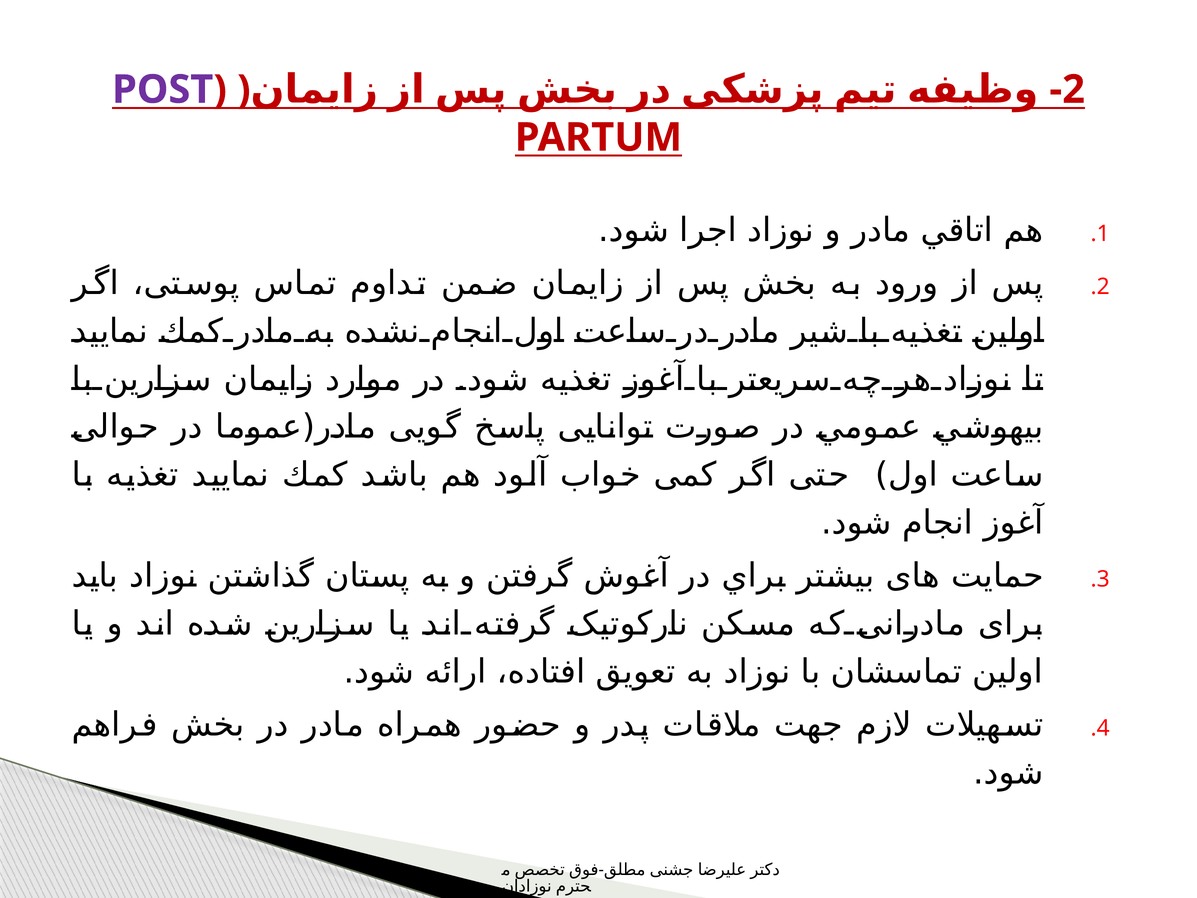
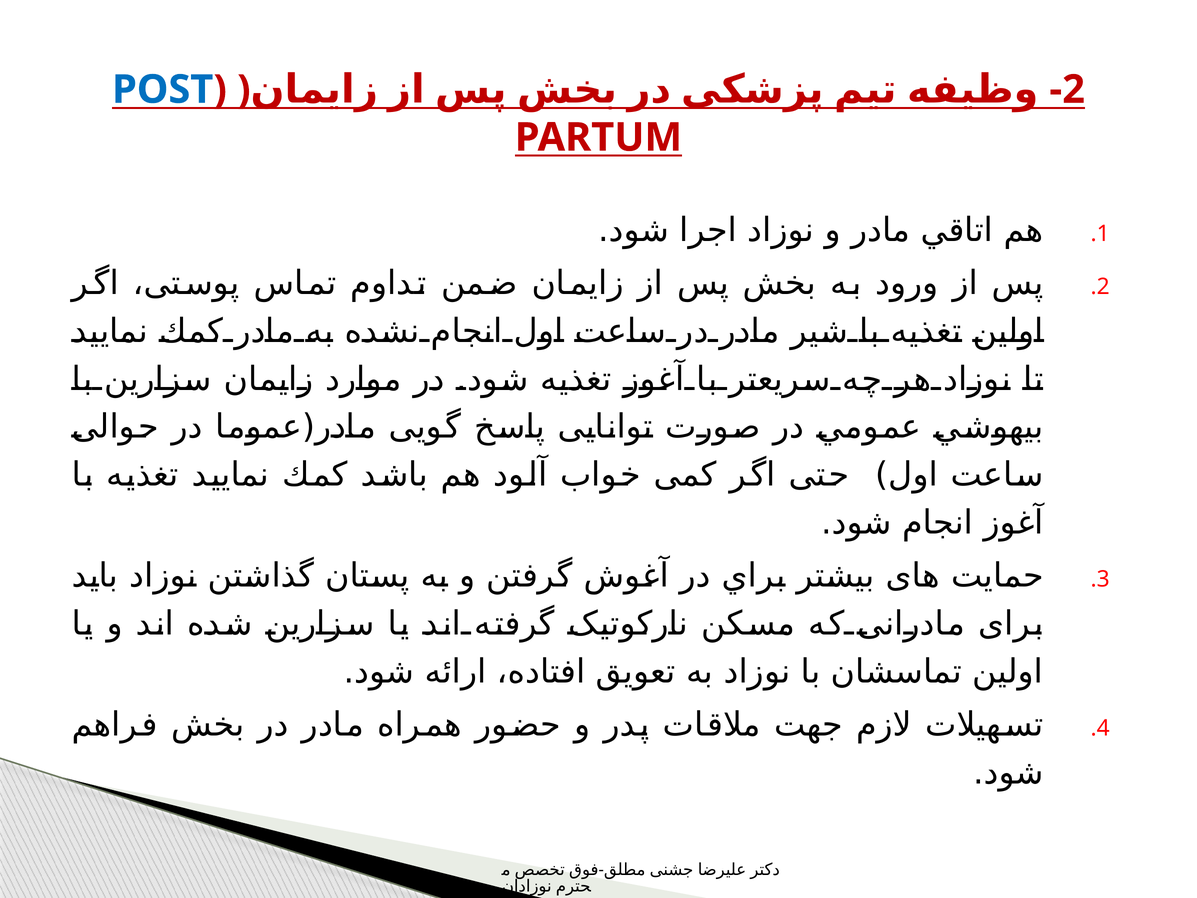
POST colour: purple -> blue
